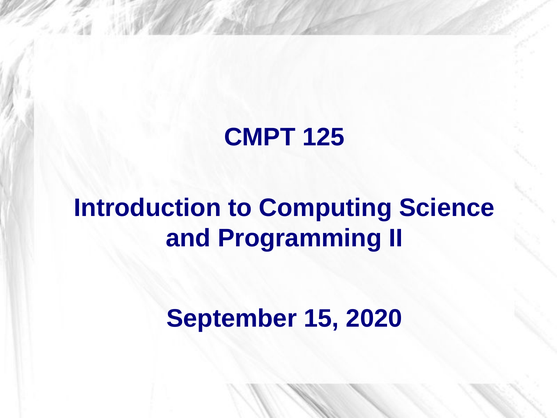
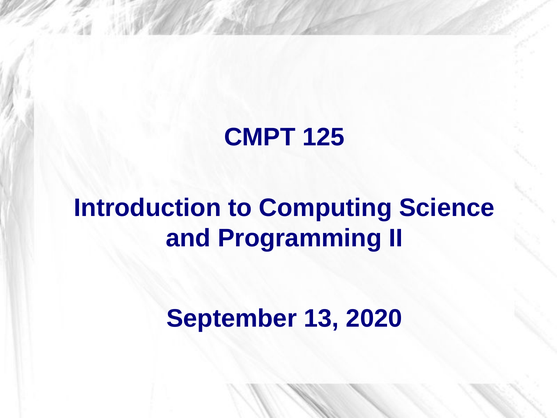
15: 15 -> 13
